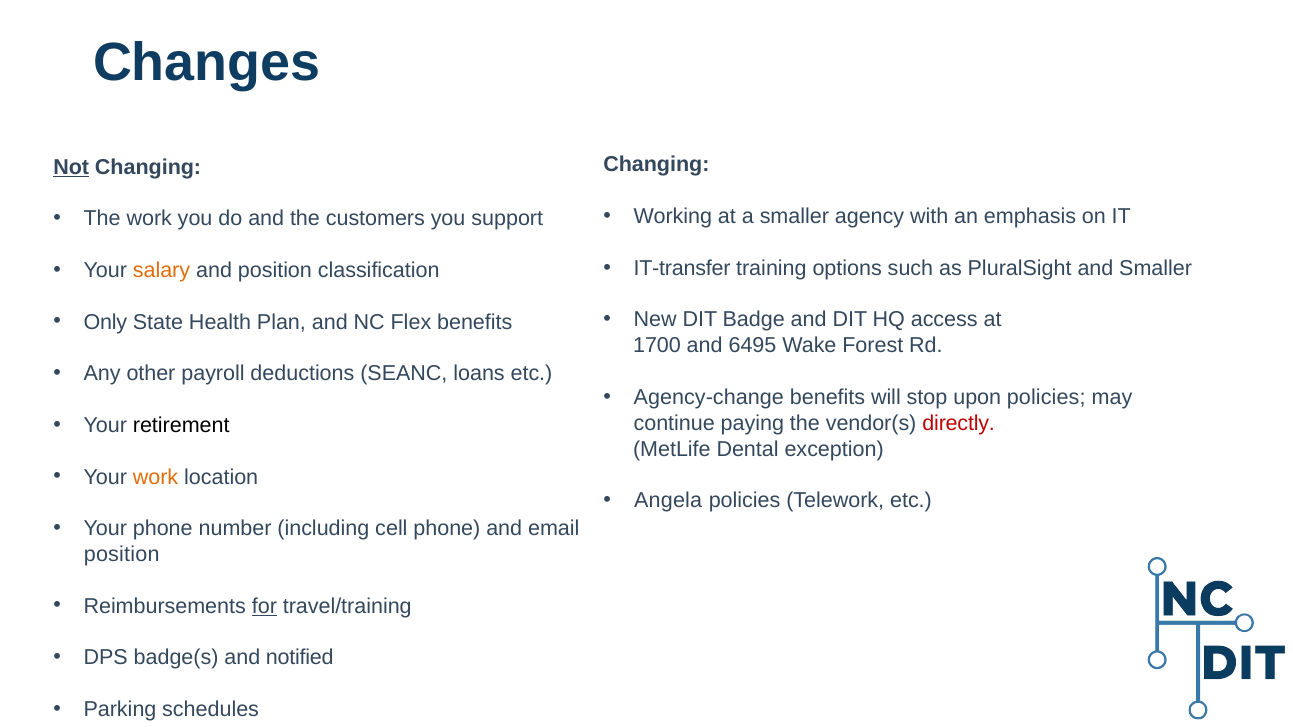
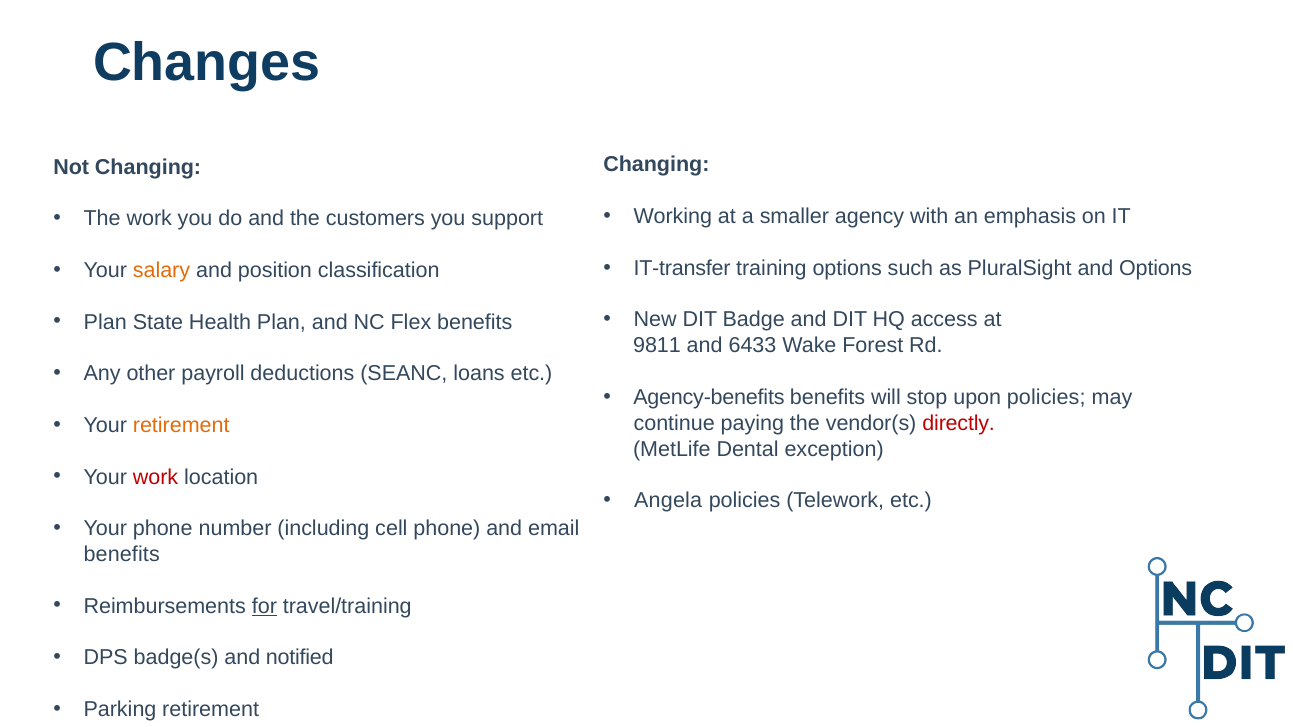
Not underline: present -> none
and Smaller: Smaller -> Options
Only at (105, 322): Only -> Plan
1700: 1700 -> 9811
6495: 6495 -> 6433
Agency-change: Agency-change -> Agency-benefits
retirement at (181, 425) colour: black -> orange
work at (156, 477) colour: orange -> red
position at (122, 555): position -> benefits
Parking schedules: schedules -> retirement
